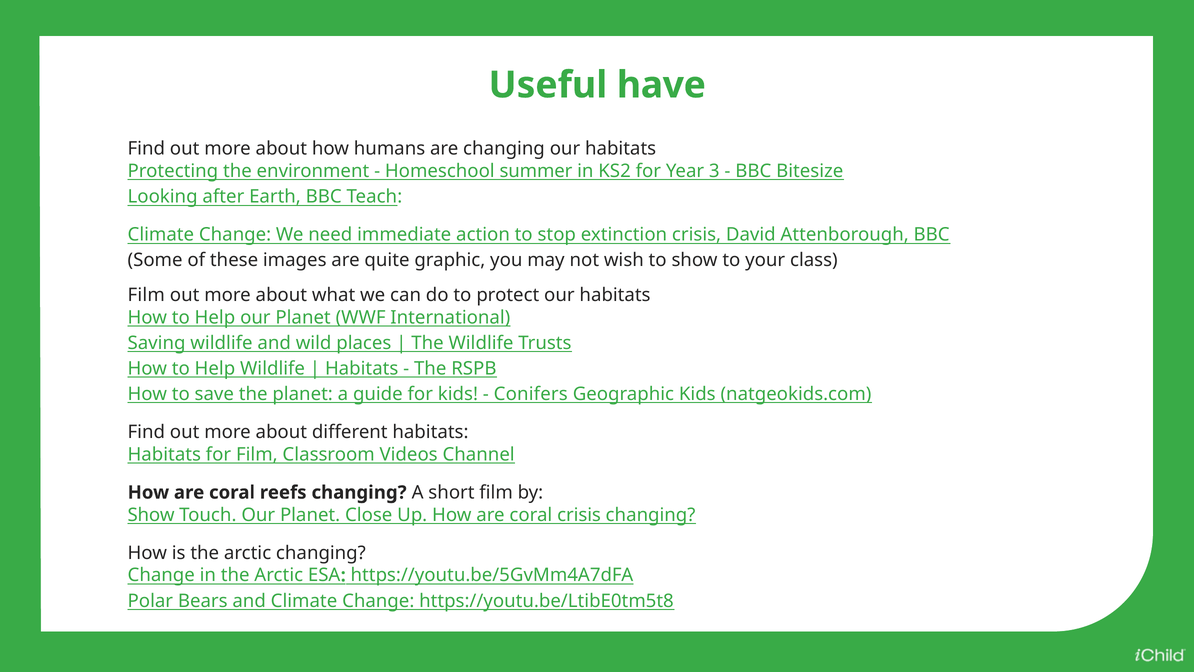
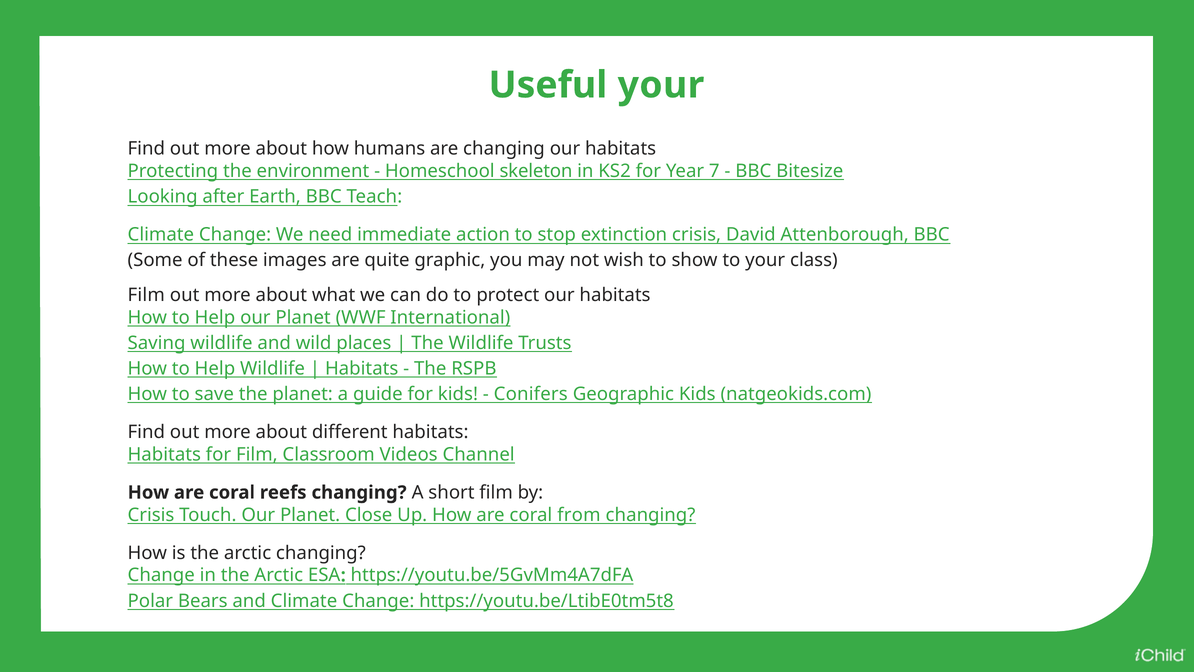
Useful have: have -> your
summer: summer -> skeleton
3: 3 -> 7
Show at (151, 515): Show -> Crisis
coral crisis: crisis -> from
